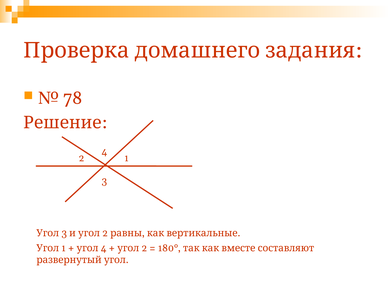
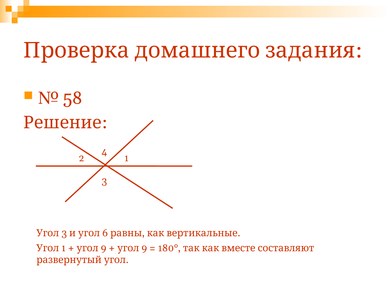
78: 78 -> 58
2 at (105, 233): 2 -> 6
4 at (104, 248): 4 -> 9
2 at (144, 248): 2 -> 9
